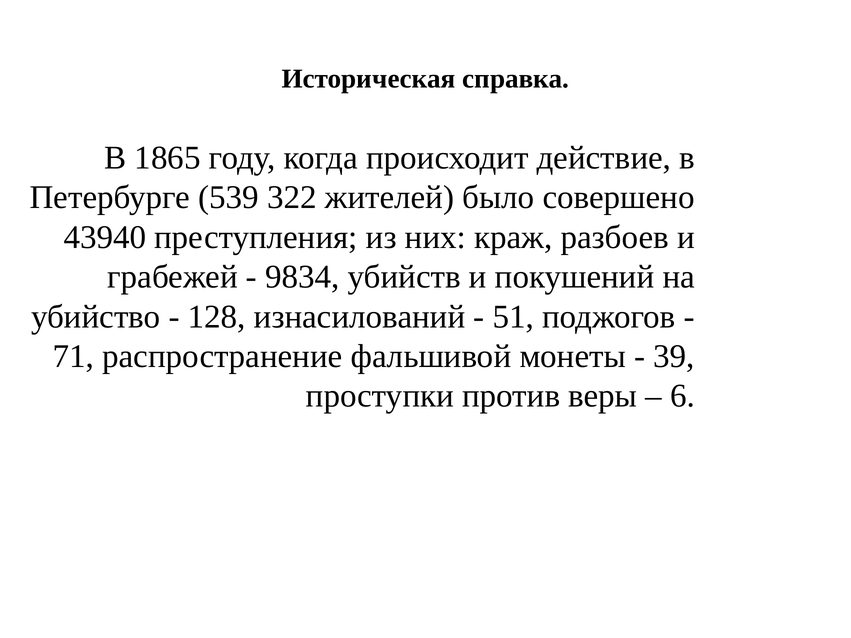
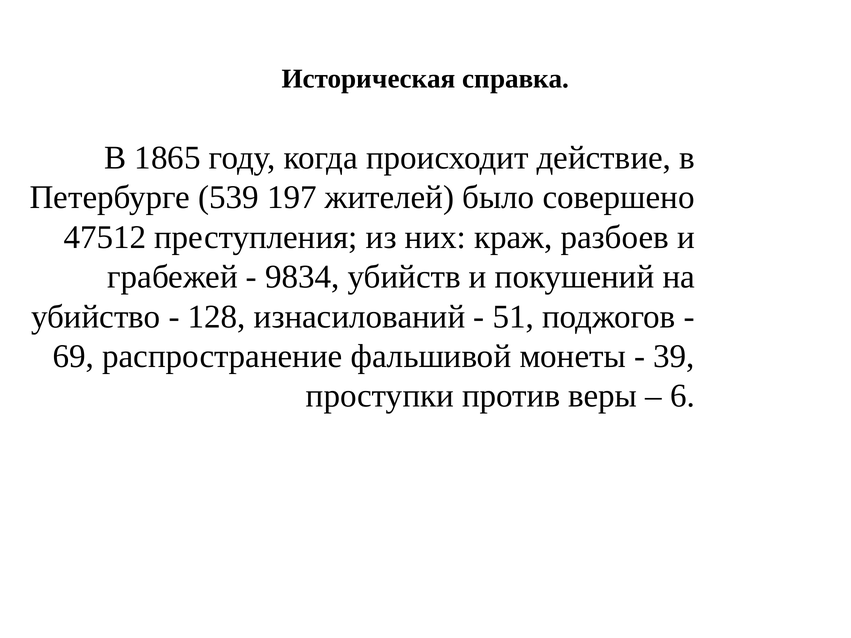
322: 322 -> 197
43940: 43940 -> 47512
71: 71 -> 69
